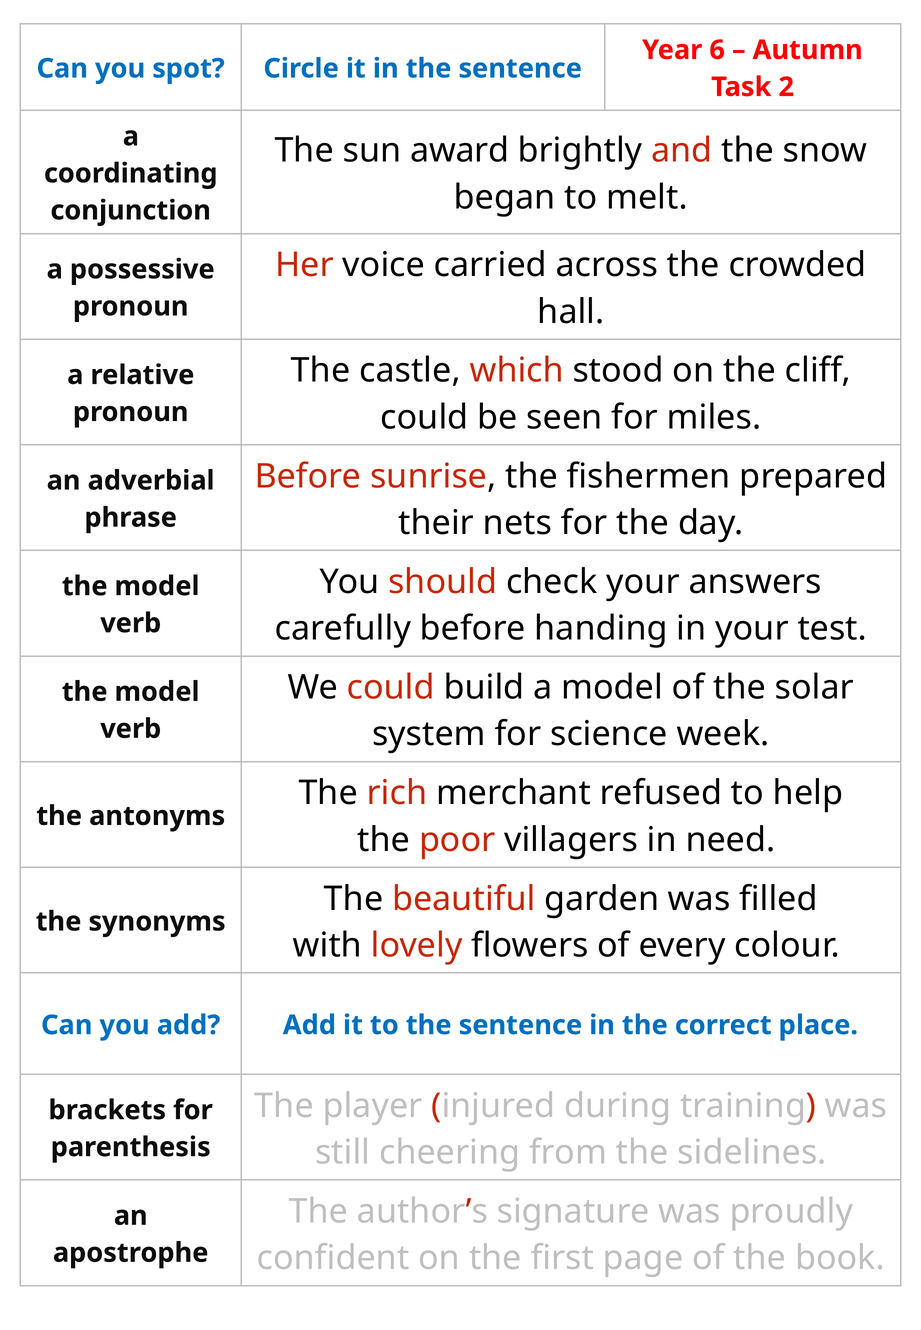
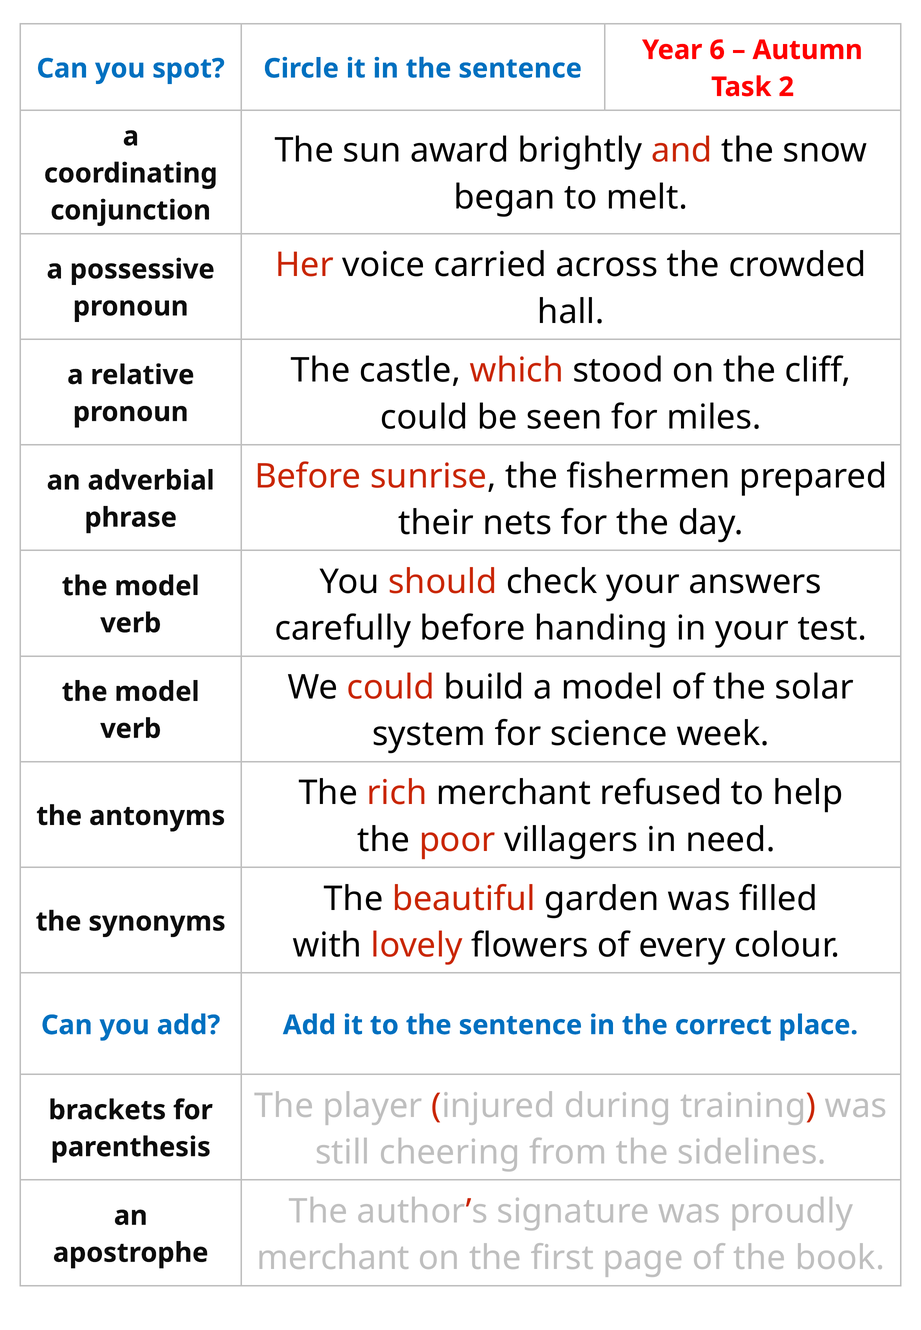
confident at (333, 1258): confident -> merchant
